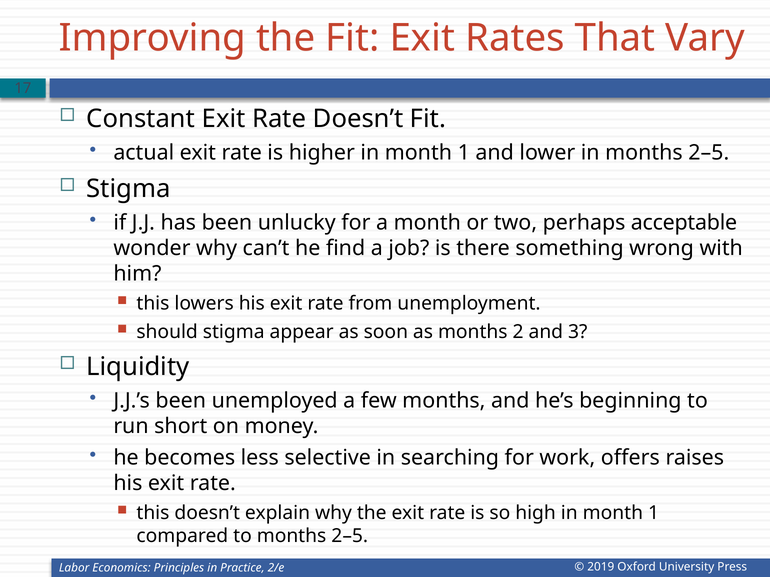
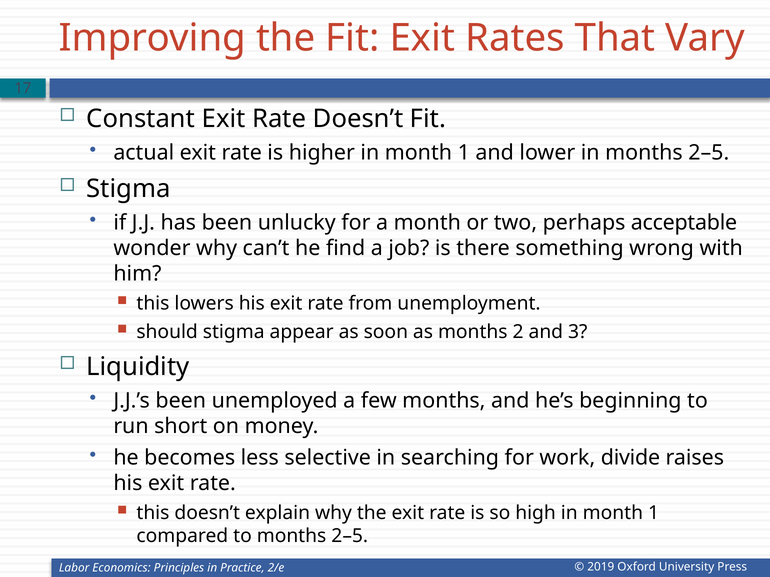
offers: offers -> divide
